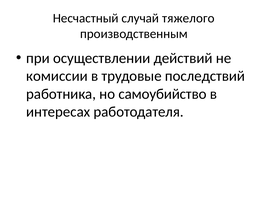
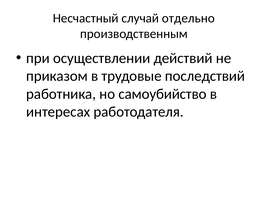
тяжелого: тяжелого -> отдельно
комиссии: комиссии -> приказом
